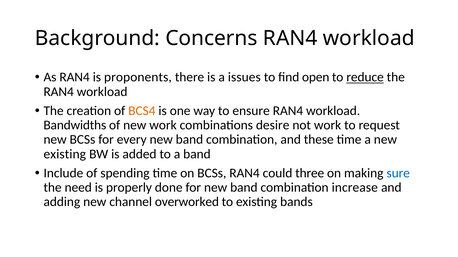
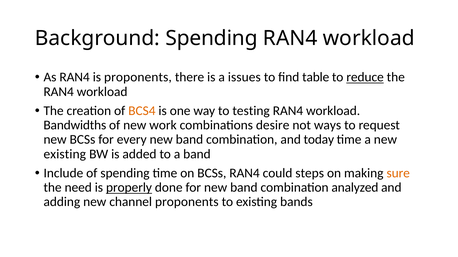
Background Concerns: Concerns -> Spending
open: open -> table
ensure: ensure -> testing
not work: work -> ways
these: these -> today
three: three -> steps
sure colour: blue -> orange
properly underline: none -> present
increase: increase -> analyzed
channel overworked: overworked -> proponents
